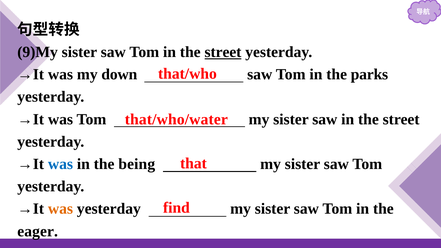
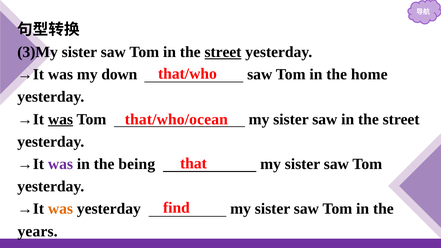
9)My: 9)My -> 3)My
parks: parks -> home
was at (60, 119) underline: none -> present
that/who/water: that/who/water -> that/who/ocean
was at (60, 164) colour: blue -> purple
eager: eager -> years
